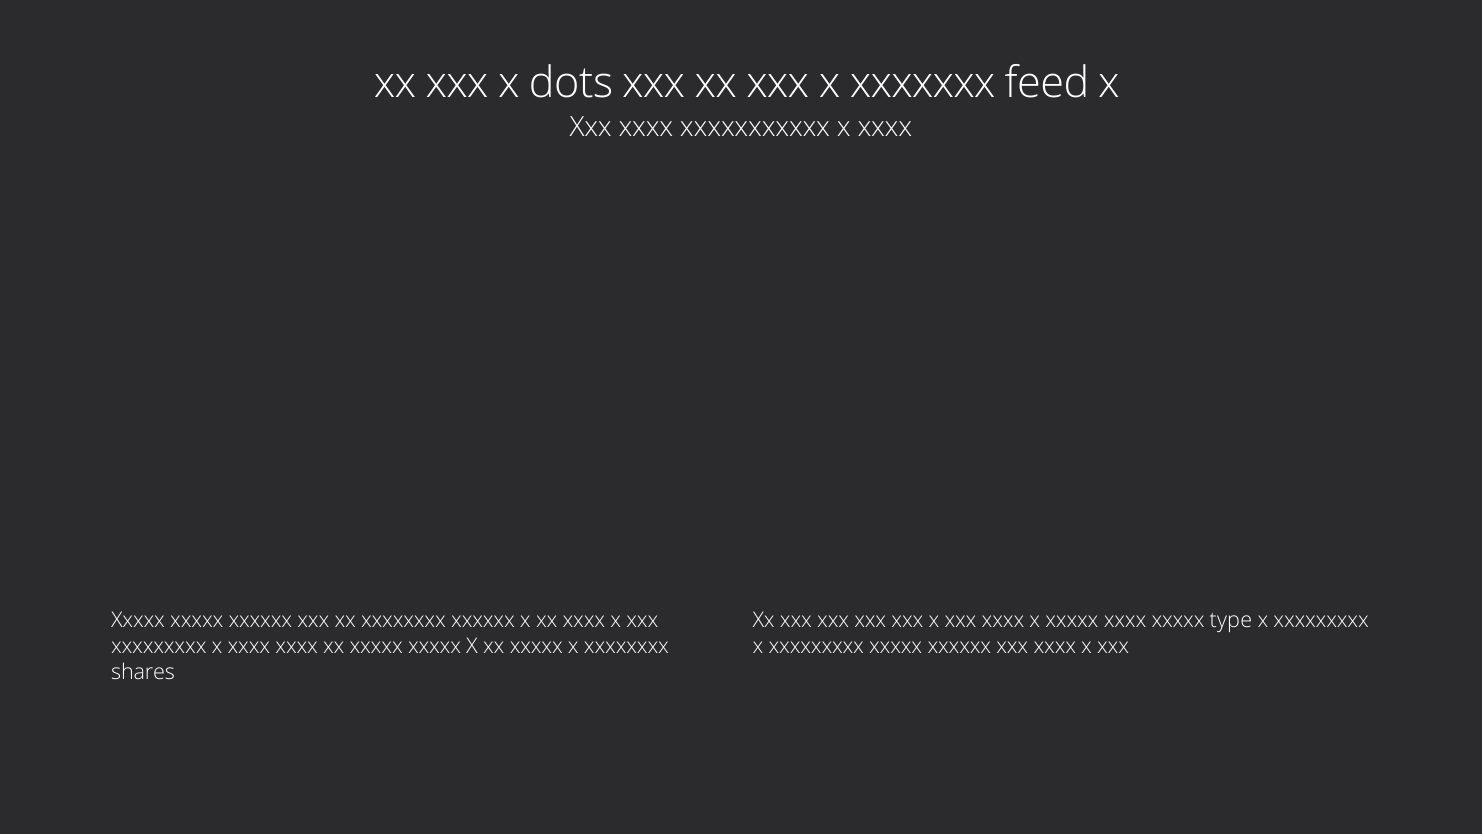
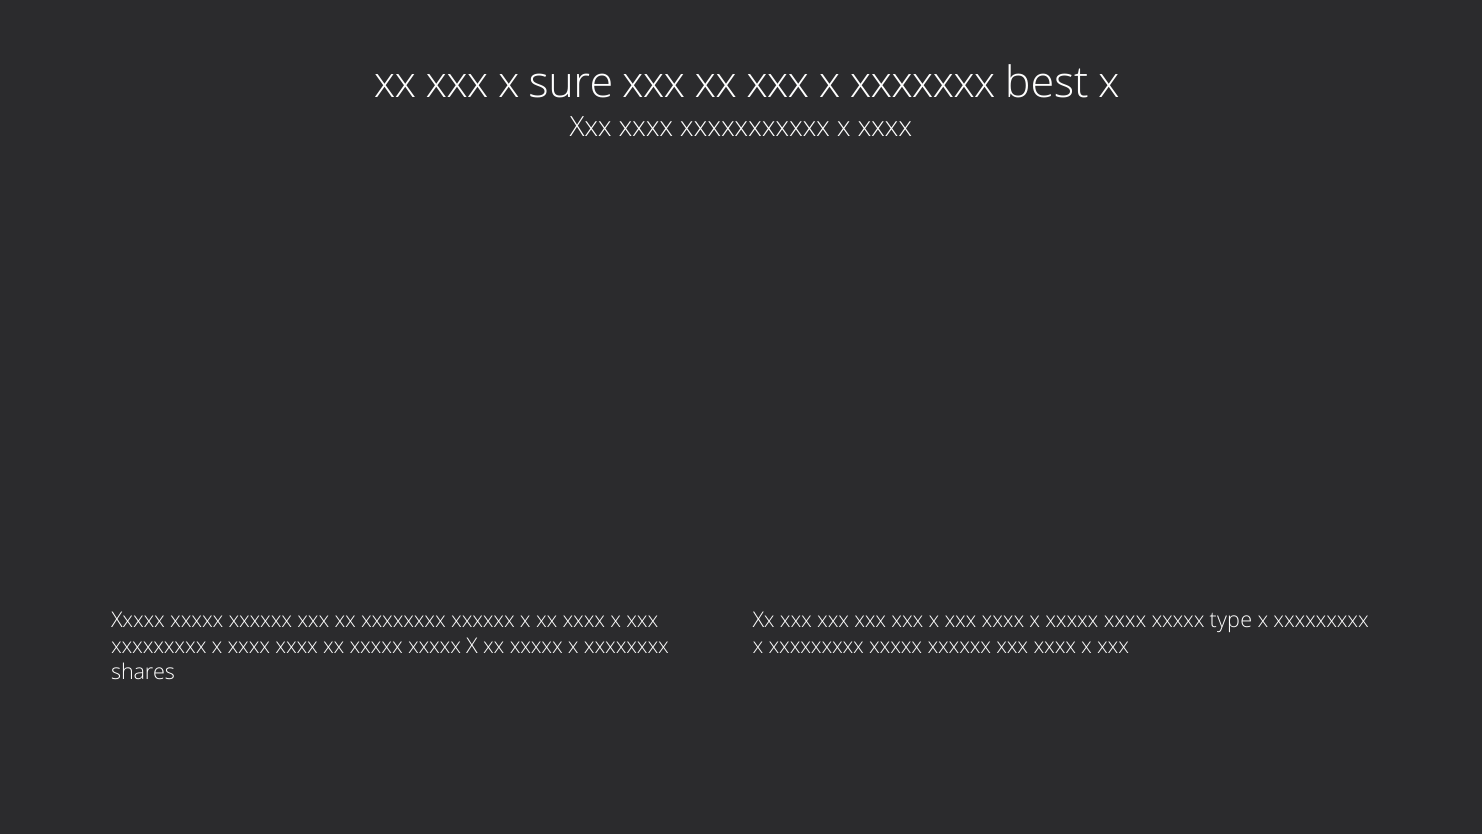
dots: dots -> sure
feed: feed -> best
